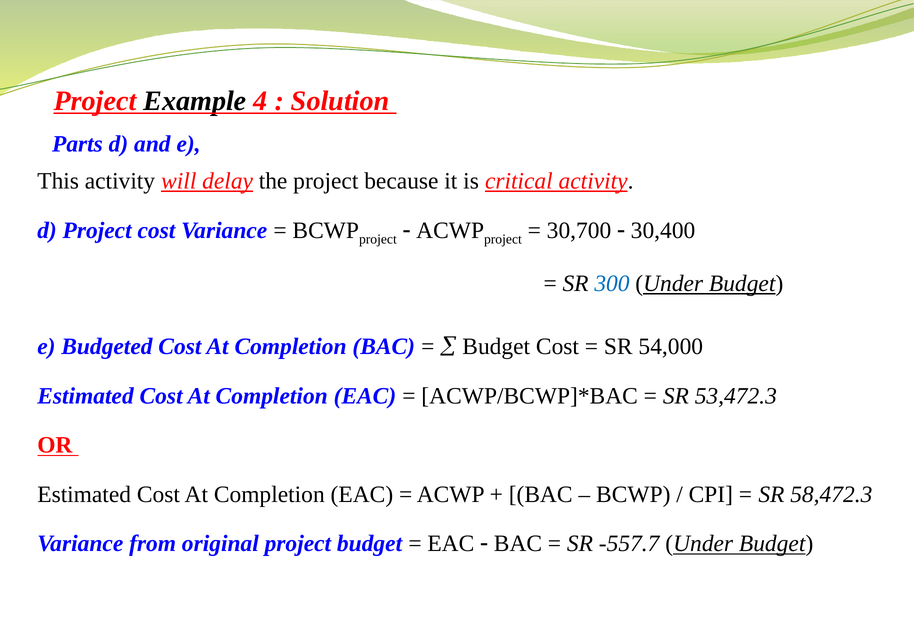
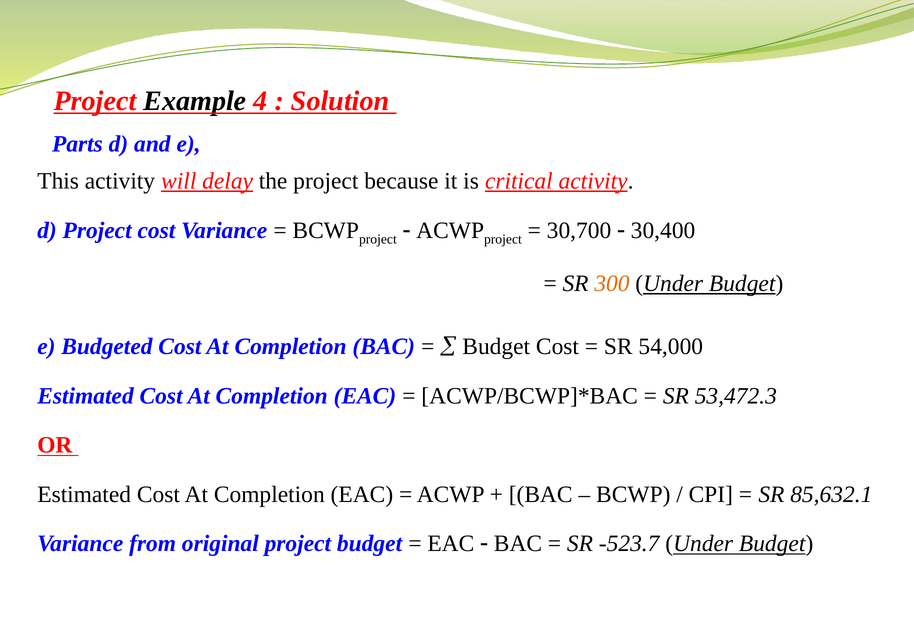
300 colour: blue -> orange
58,472.3: 58,472.3 -> 85,632.1
-557.7: -557.7 -> -523.7
